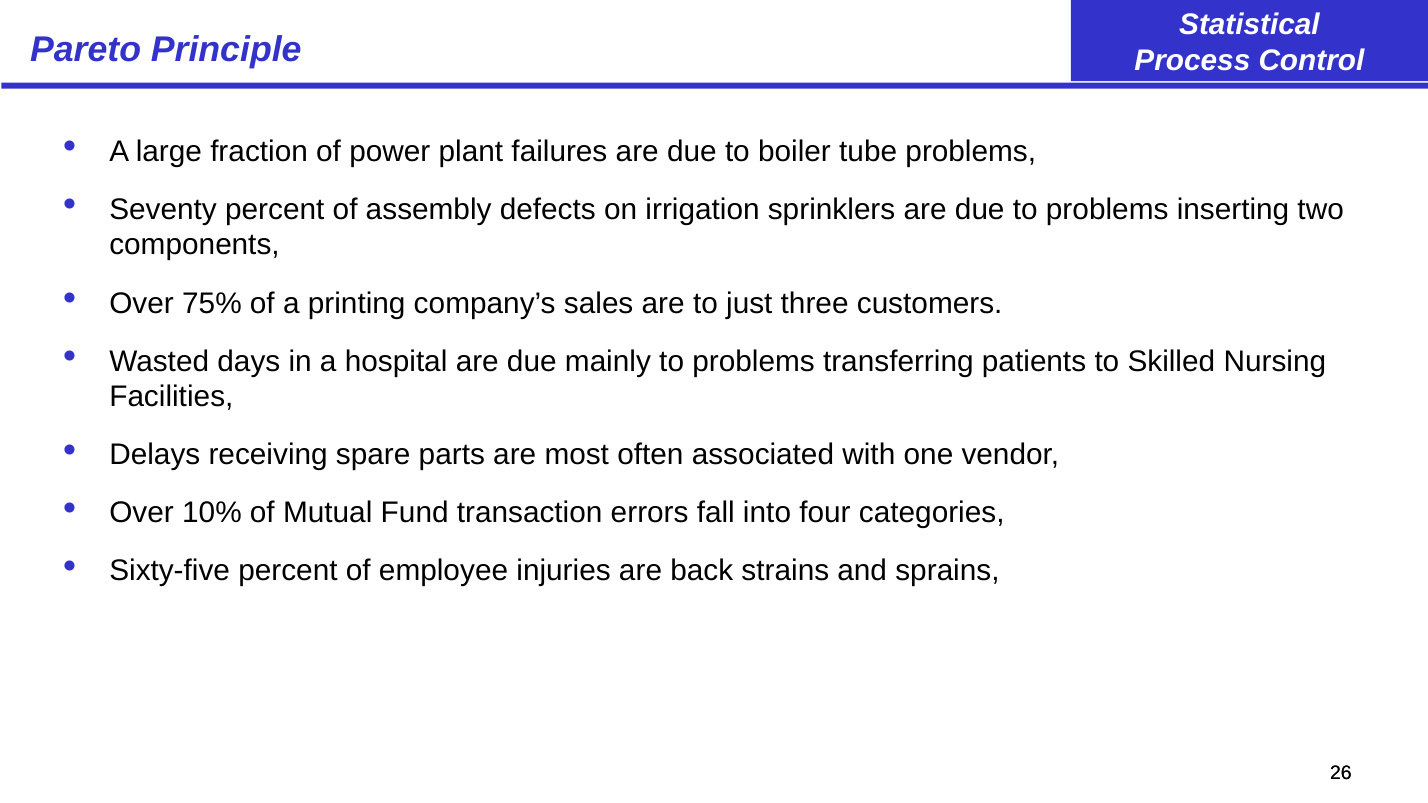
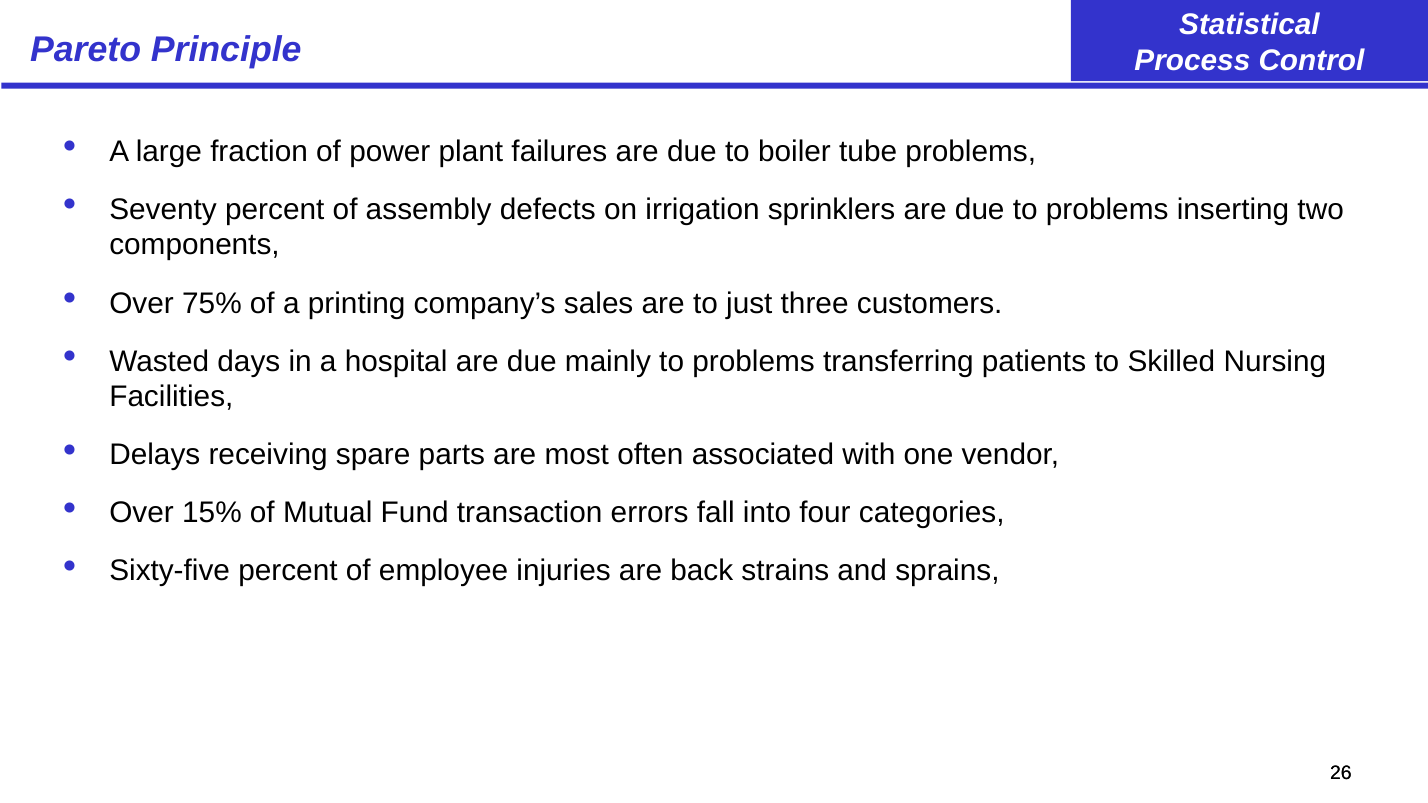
10%: 10% -> 15%
